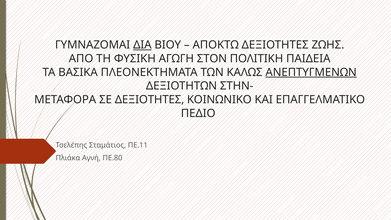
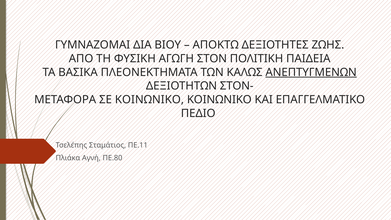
ΔΙΑ underline: present -> none
ΣΤΗΝ-: ΣΤΗΝ- -> ΣΤΟΝ-
ΣΕ ΔΕΞΙΟΤΗΤΕΣ: ΔΕΞΙΟΤΗΤΕΣ -> ΚΟΙΝΩΝΙΚΟ
